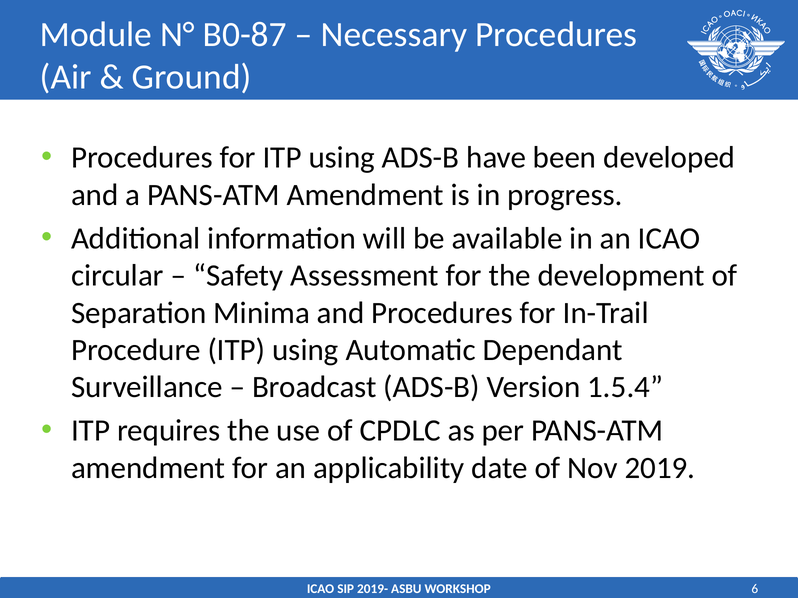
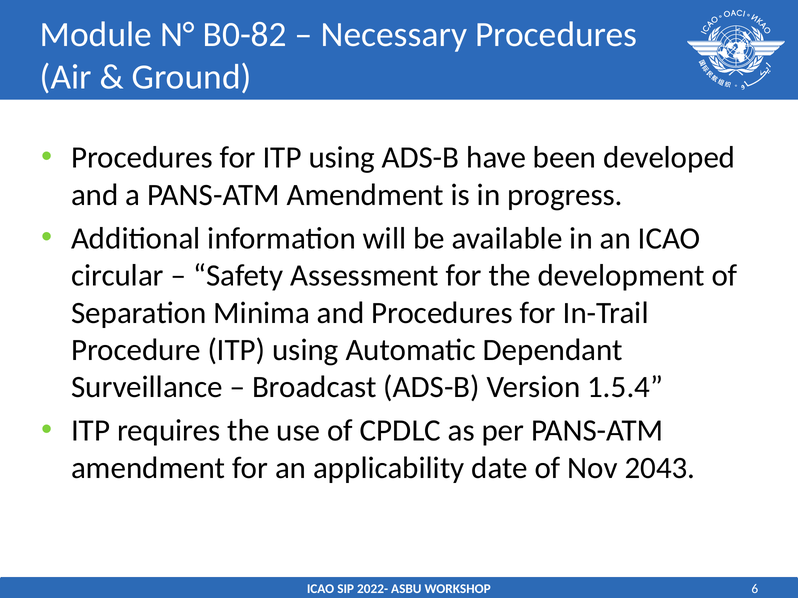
B0-87: B0-87 -> B0-82
2019: 2019 -> 2043
2019-: 2019- -> 2022-
